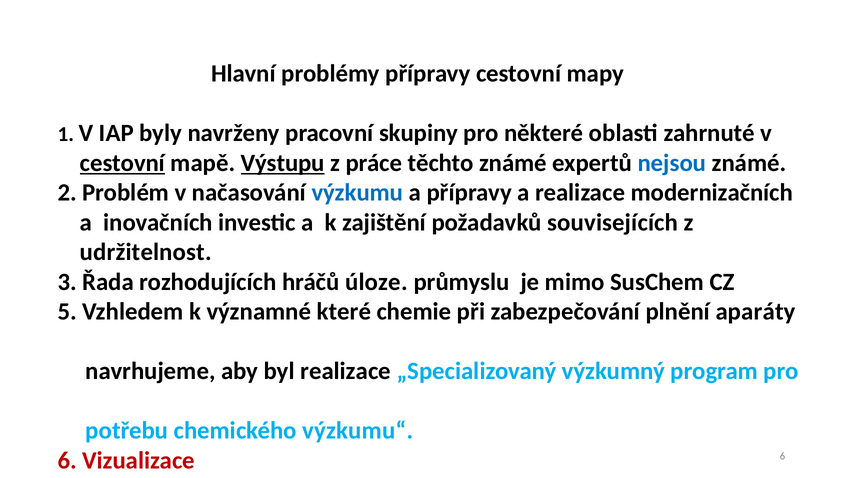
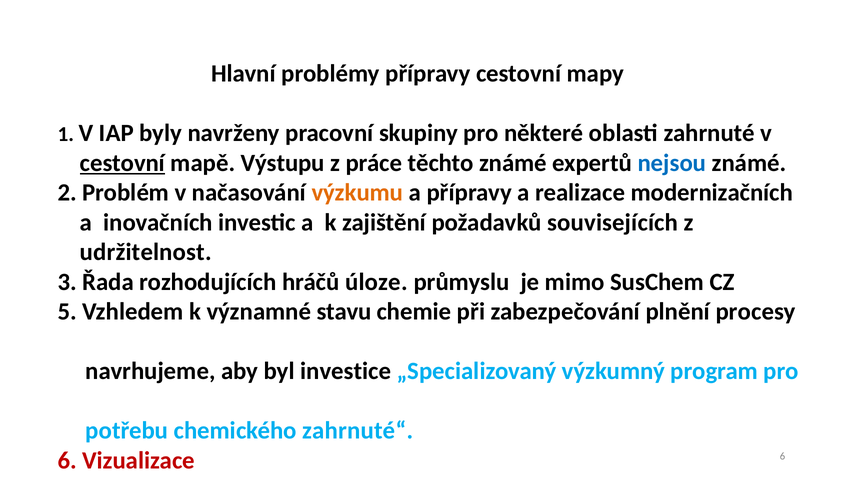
Výstupu underline: present -> none
výzkumu colour: blue -> orange
které: které -> stavu
aparáty: aparáty -> procesy
byl realizace: realizace -> investice
výzkumu“: výzkumu“ -> zahrnuté“
